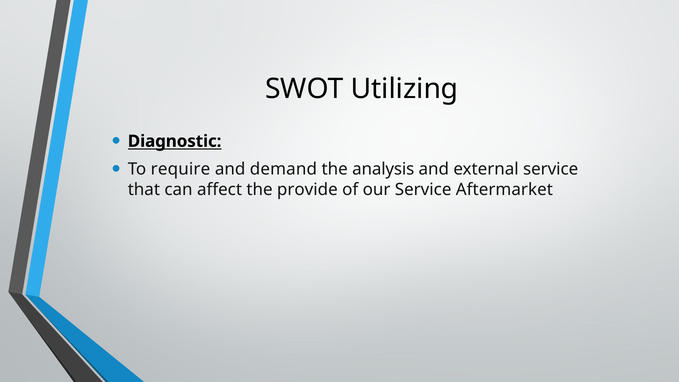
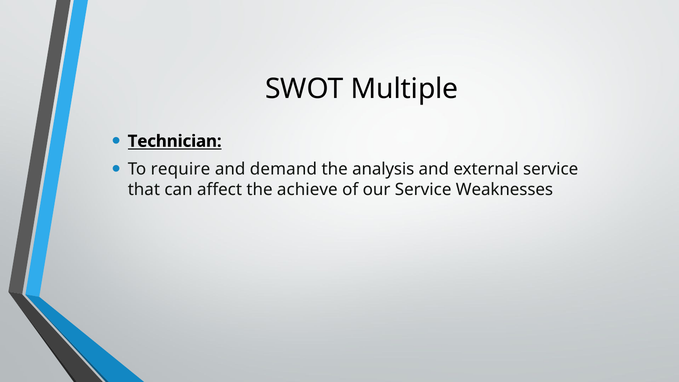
Utilizing: Utilizing -> Multiple
Diagnostic: Diagnostic -> Technician
provide: provide -> achieve
Aftermarket: Aftermarket -> Weaknesses
